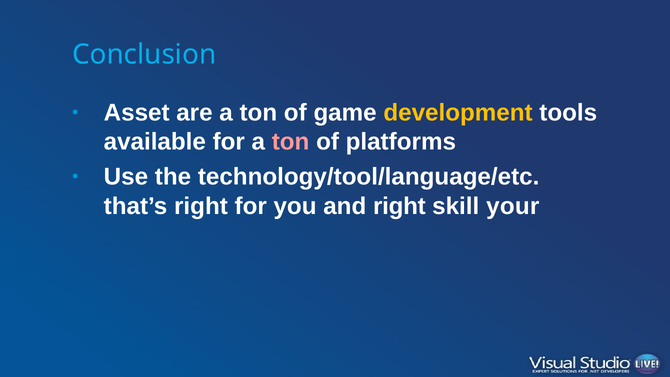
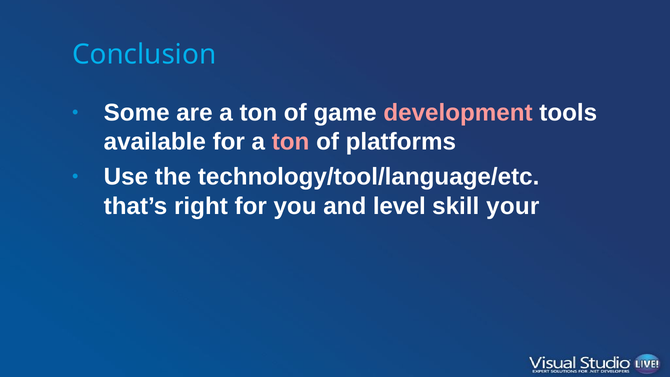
Asset: Asset -> Some
development colour: yellow -> pink
and right: right -> level
